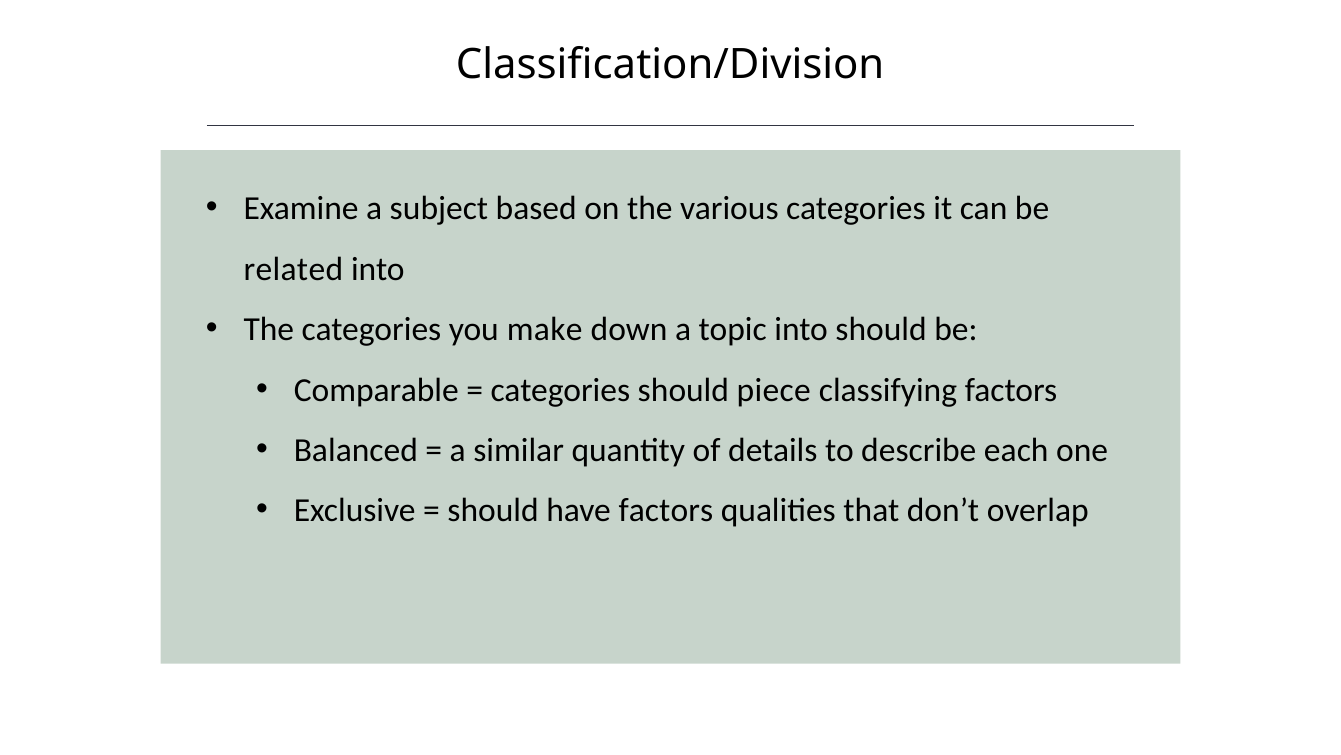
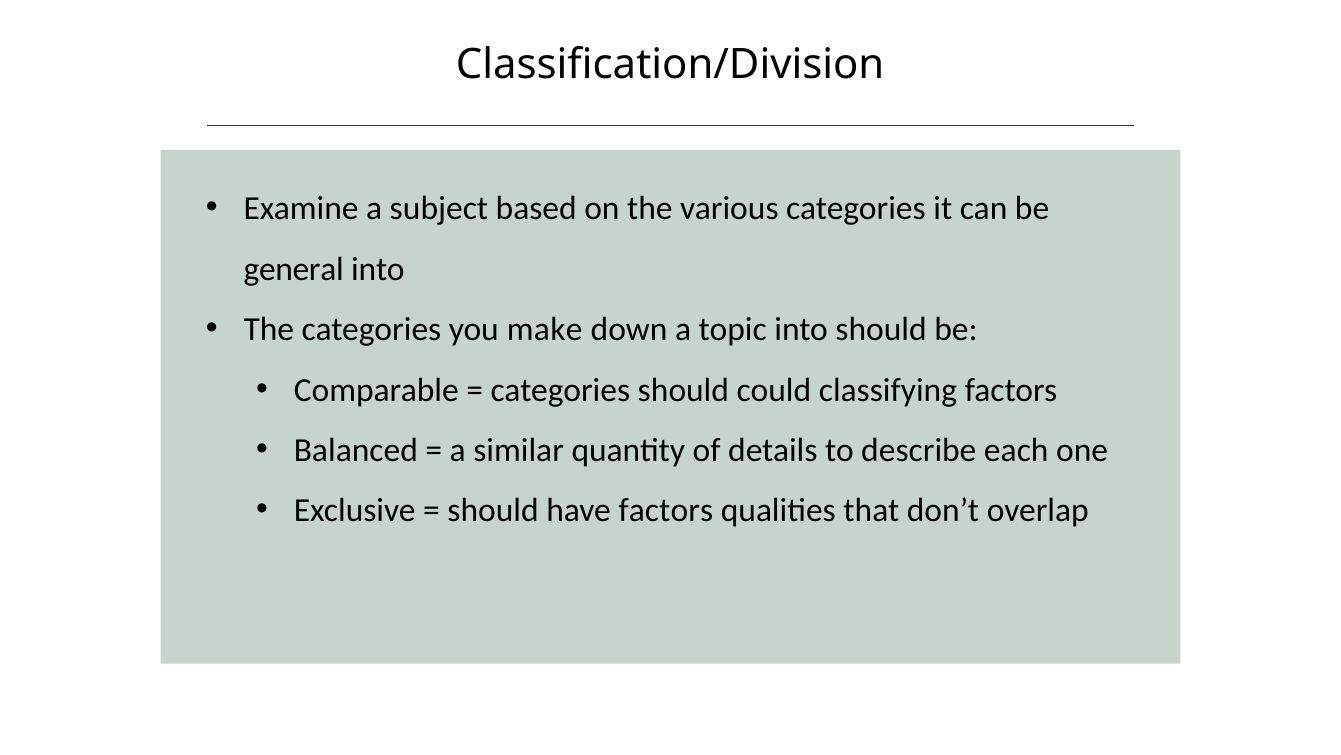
related: related -> general
piece: piece -> could
